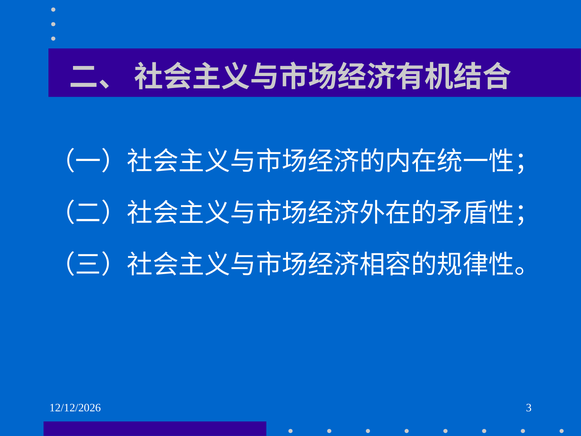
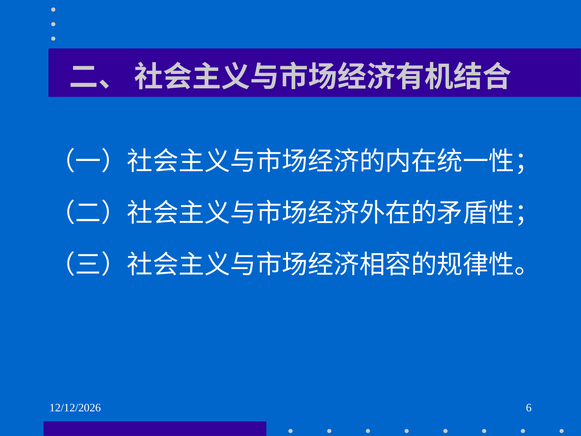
3: 3 -> 6
